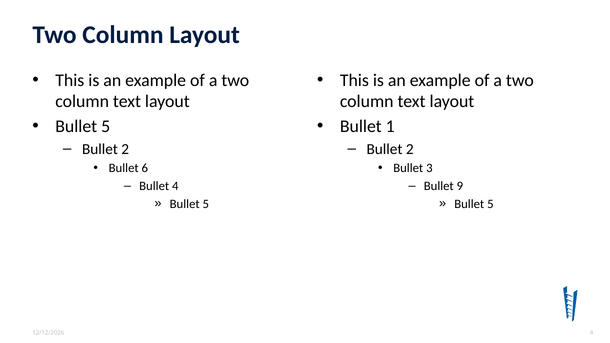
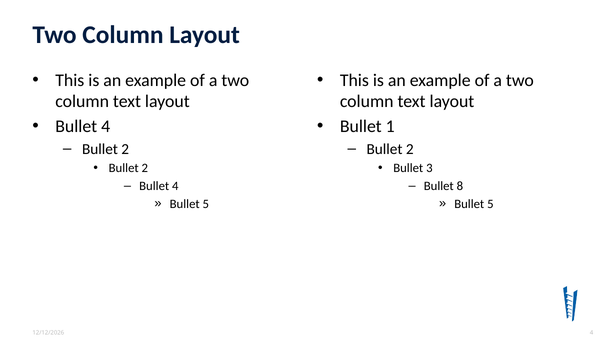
5 at (106, 126): 5 -> 4
6 at (145, 168): 6 -> 2
9: 9 -> 8
